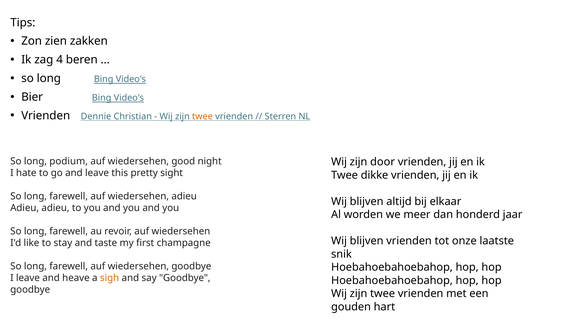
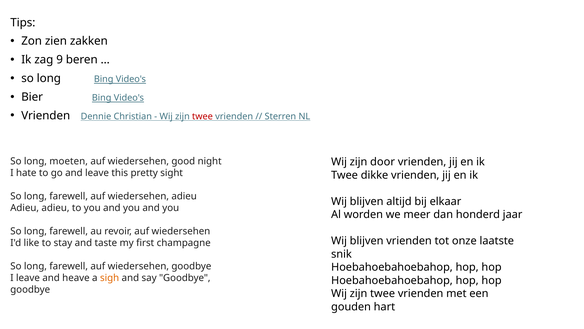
4: 4 -> 9
twee at (202, 116) colour: orange -> red
podium: podium -> moeten
